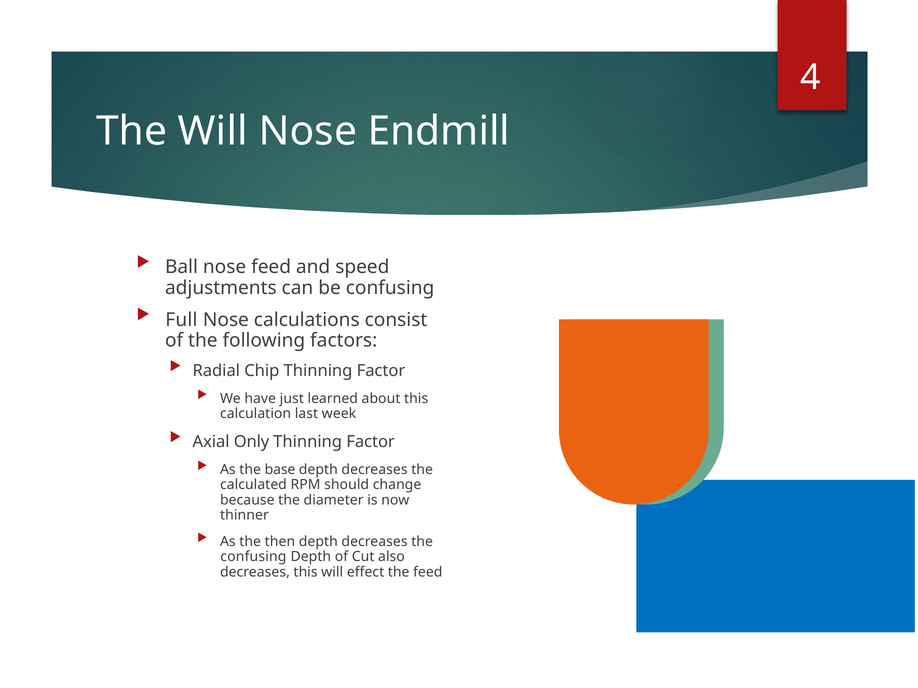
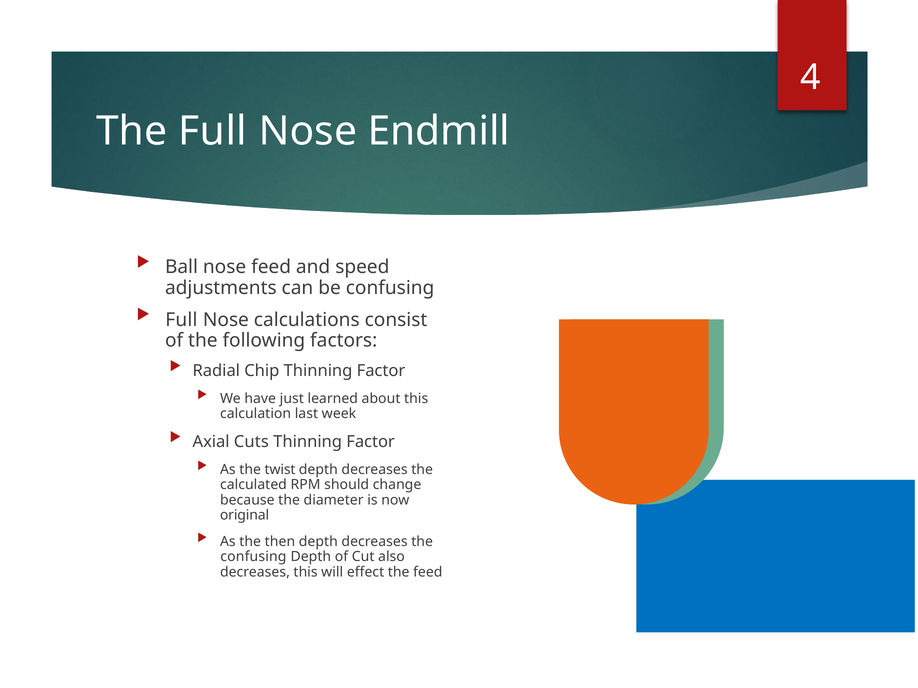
The Will: Will -> Full
Only: Only -> Cuts
base: base -> twist
thinner: thinner -> original
